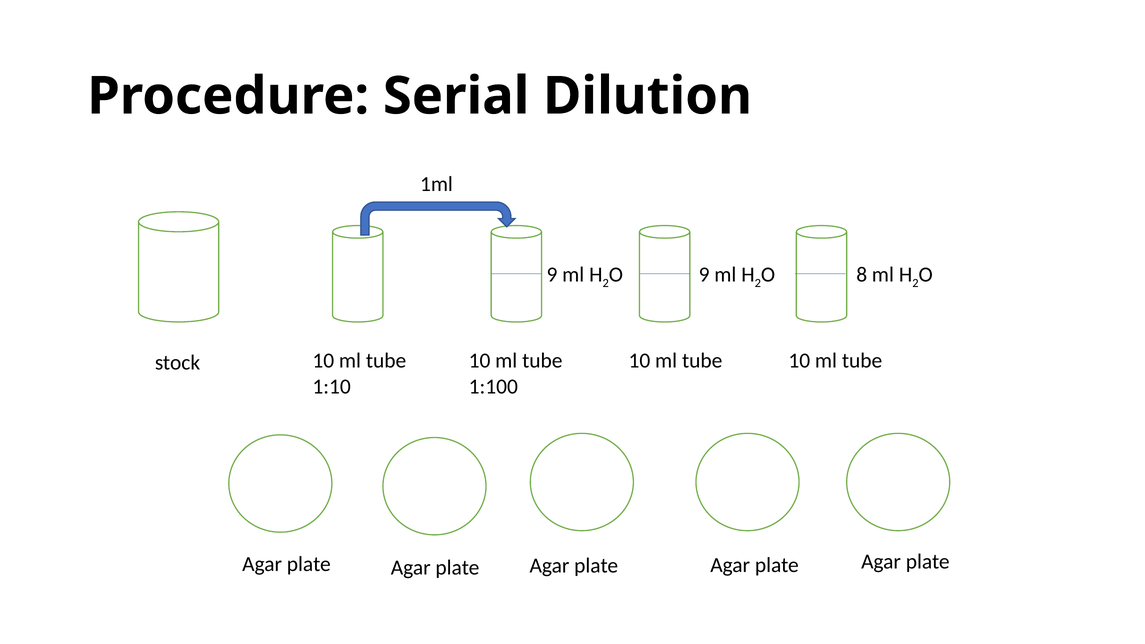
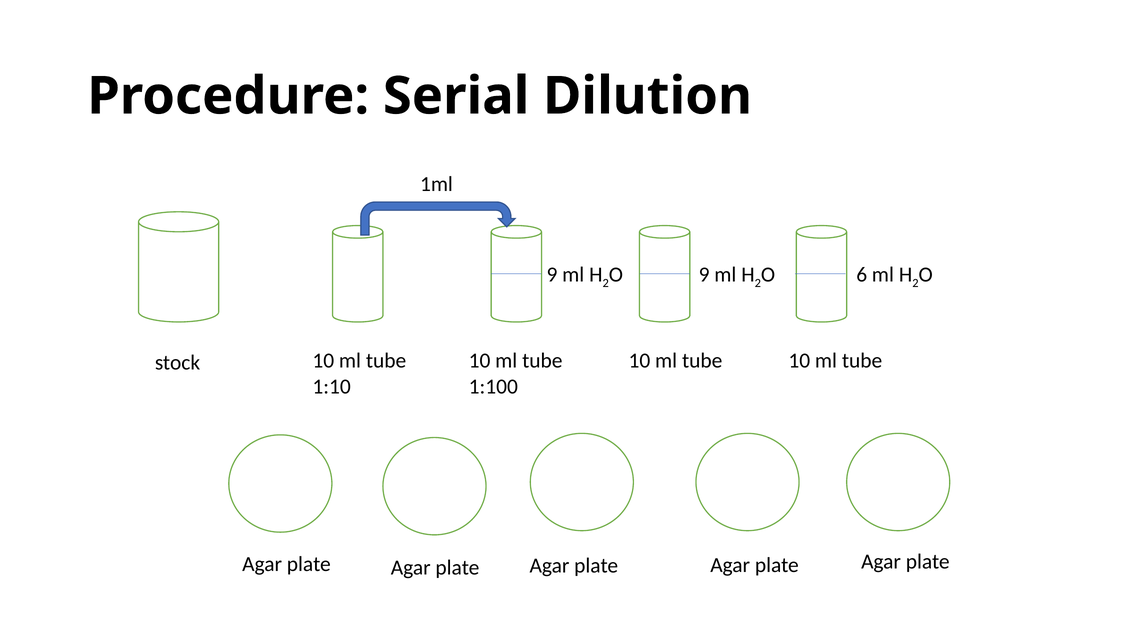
8: 8 -> 6
